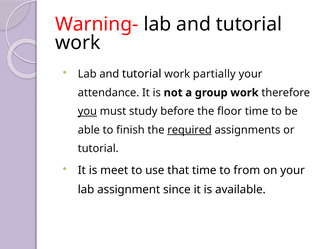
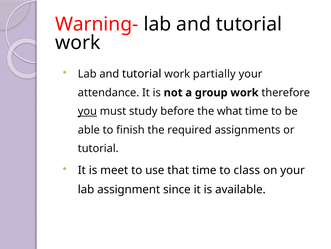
floor: floor -> what
required underline: present -> none
from: from -> class
